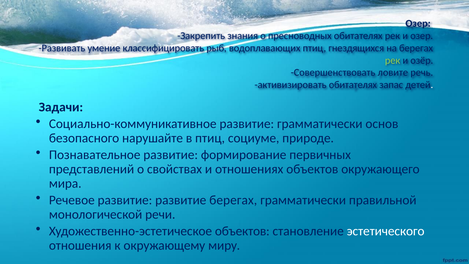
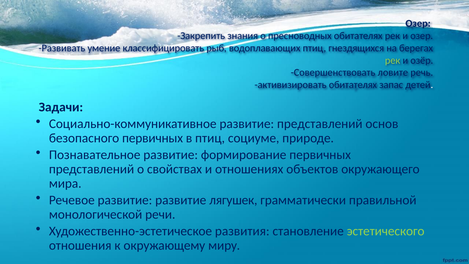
развитие грамматически: грамматически -> представлений
безопасного нарушайте: нарушайте -> первичных
развитие берегах: берегах -> лягушек
Художественно-эстетическое объектов: объектов -> развития
эстетического colour: white -> light green
